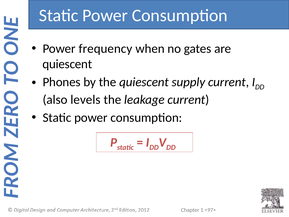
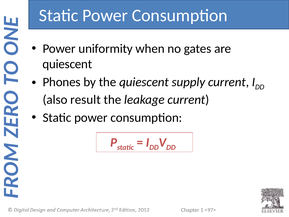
frequency: frequency -> uniformity
levels: levels -> result
